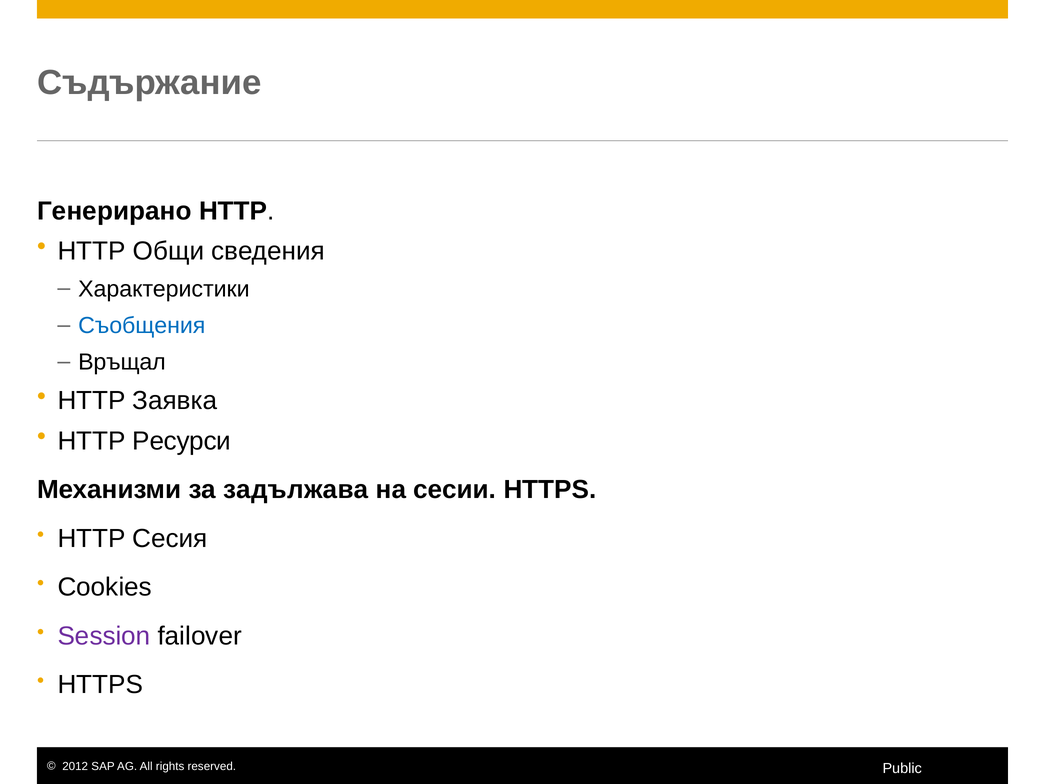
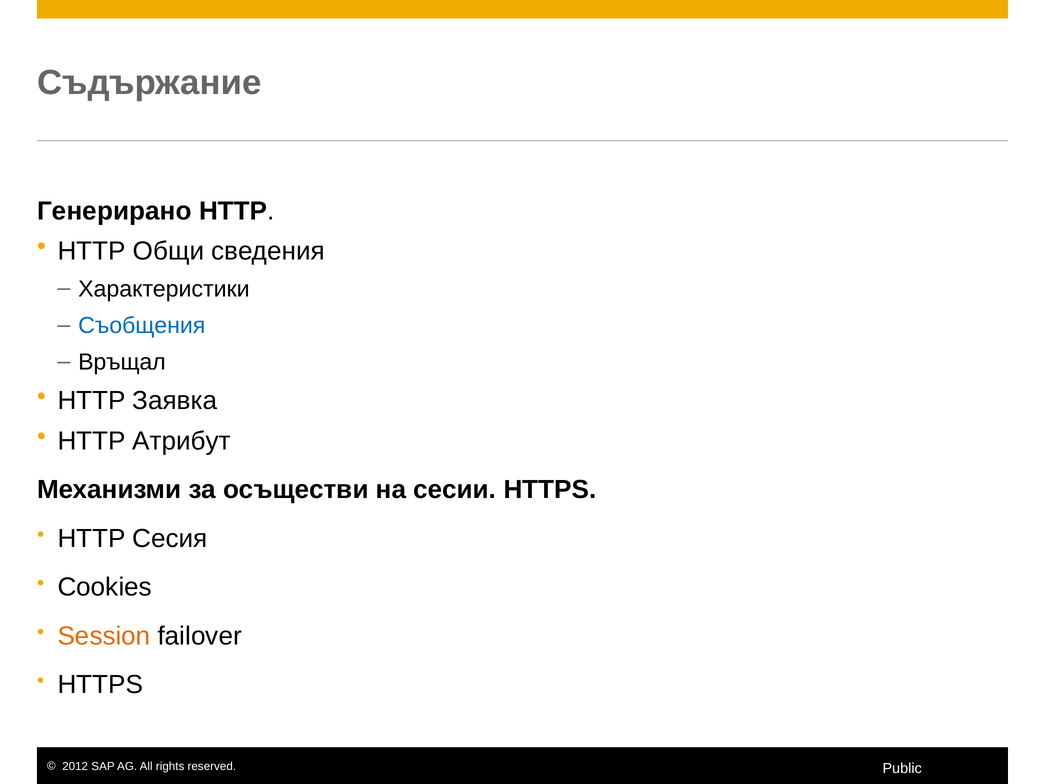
Ресурси: Ресурси -> Атрибут
задължава: задължава -> осъществи
Session colour: purple -> orange
